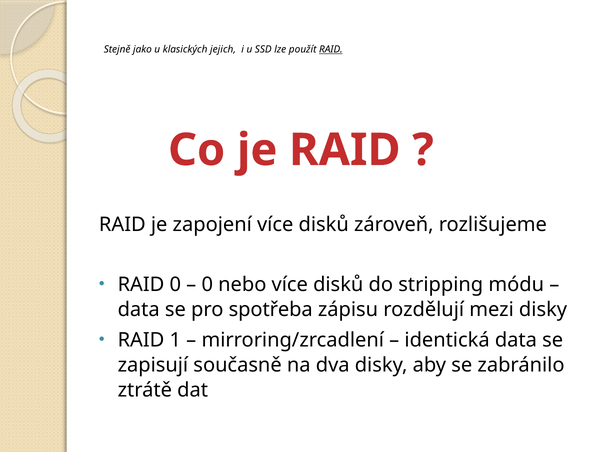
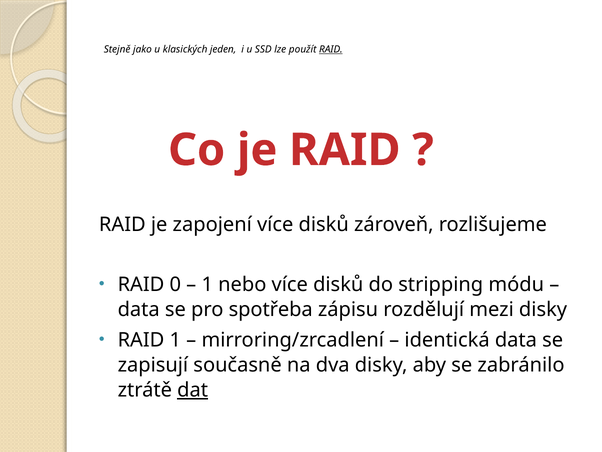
jejich: jejich -> jeden
0 at (207, 284): 0 -> 1
dat underline: none -> present
